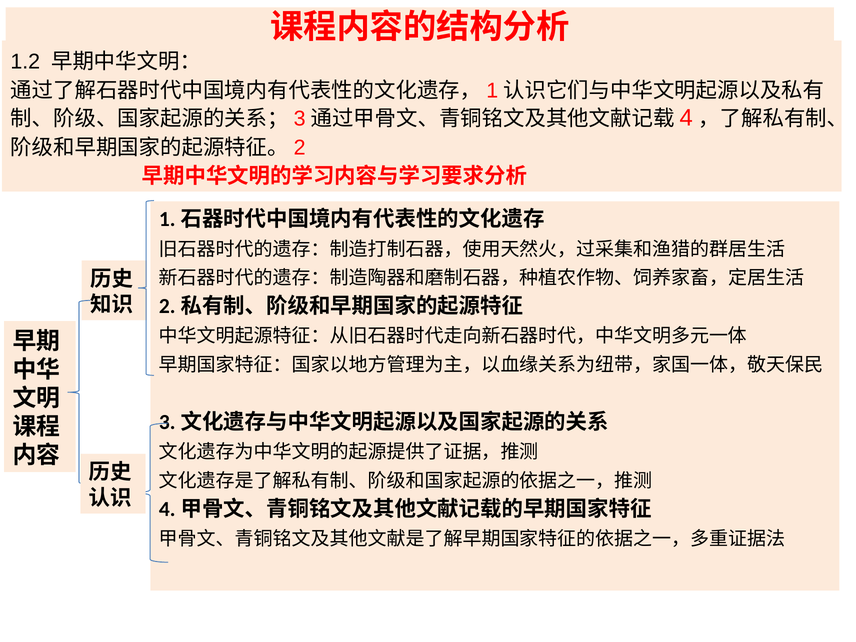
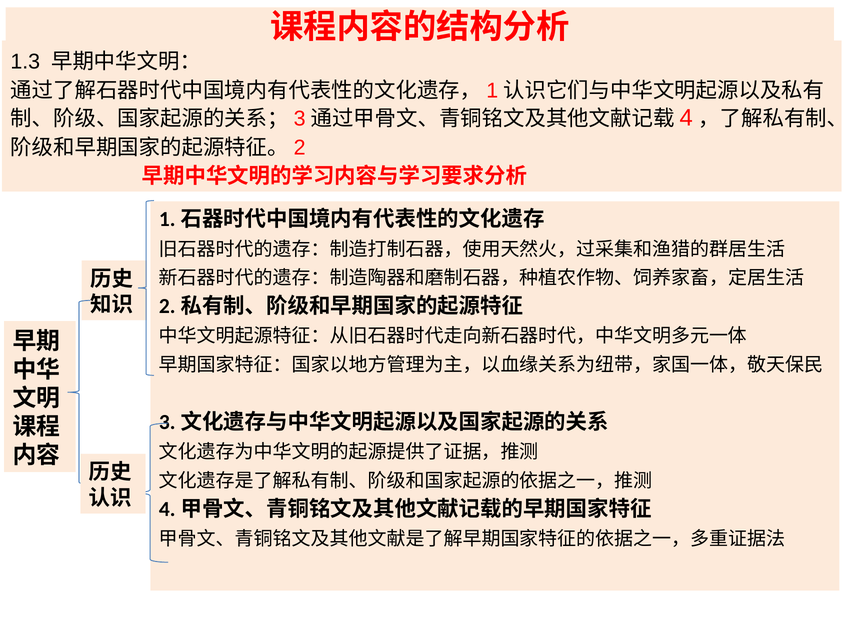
1.2: 1.2 -> 1.3
